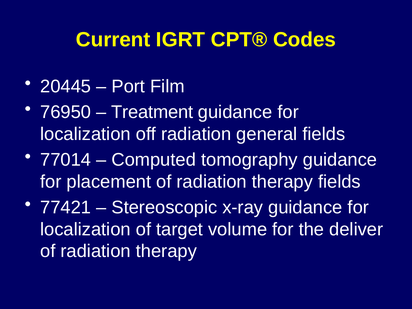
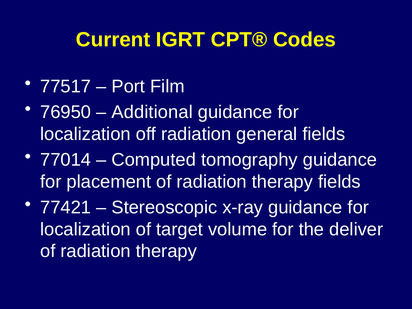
20445: 20445 -> 77517
Treatment: Treatment -> Additional
